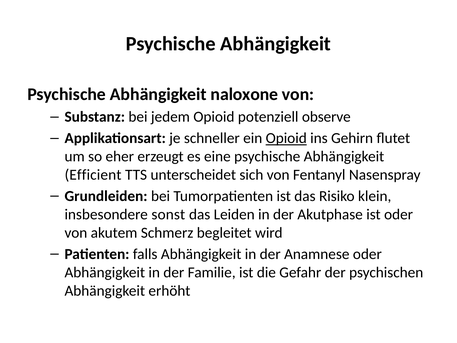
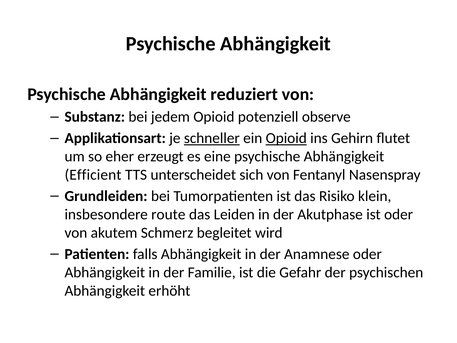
naloxone: naloxone -> reduziert
schneller underline: none -> present
sonst: sonst -> route
